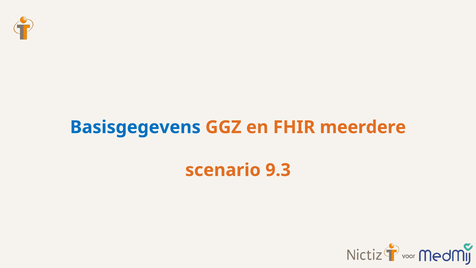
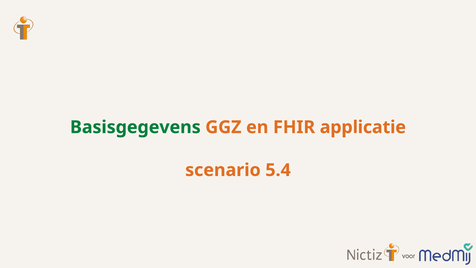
Basisgegevens colour: blue -> green
meerdere: meerdere -> applicatie
9.3: 9.3 -> 5.4
